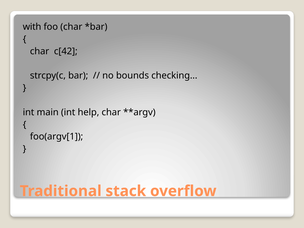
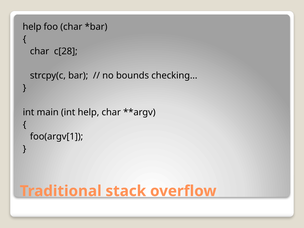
with at (32, 27): with -> help
c[42: c[42 -> c[28
